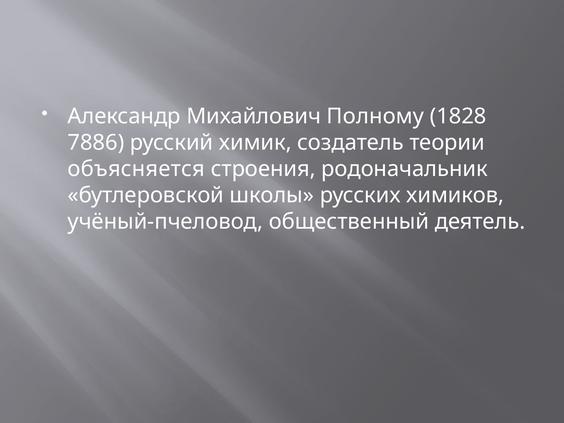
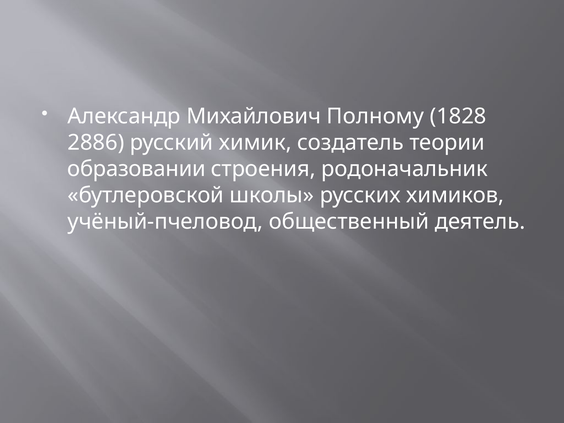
7886: 7886 -> 2886
объясняется: объясняется -> образовании
